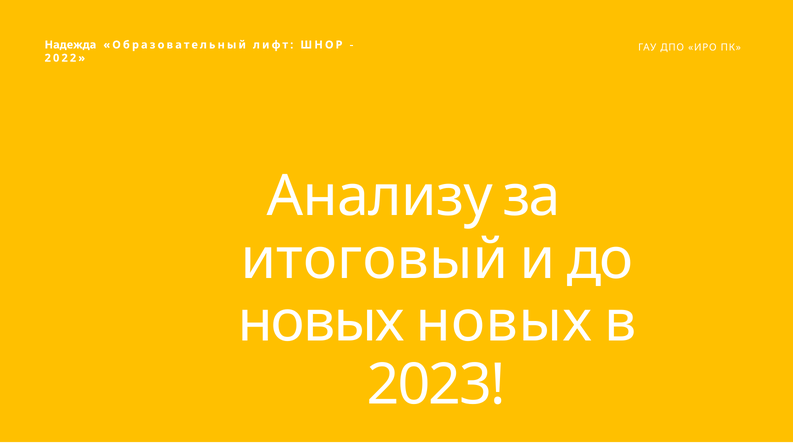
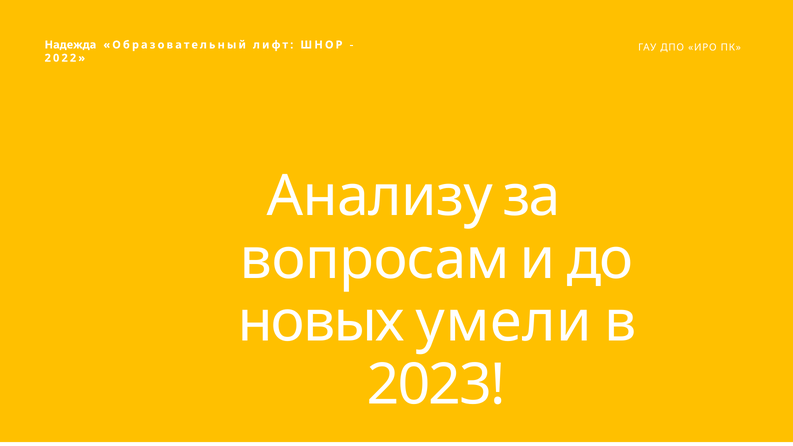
итоговый: итоговый -> вопросам
новых новых: новых -> умели
